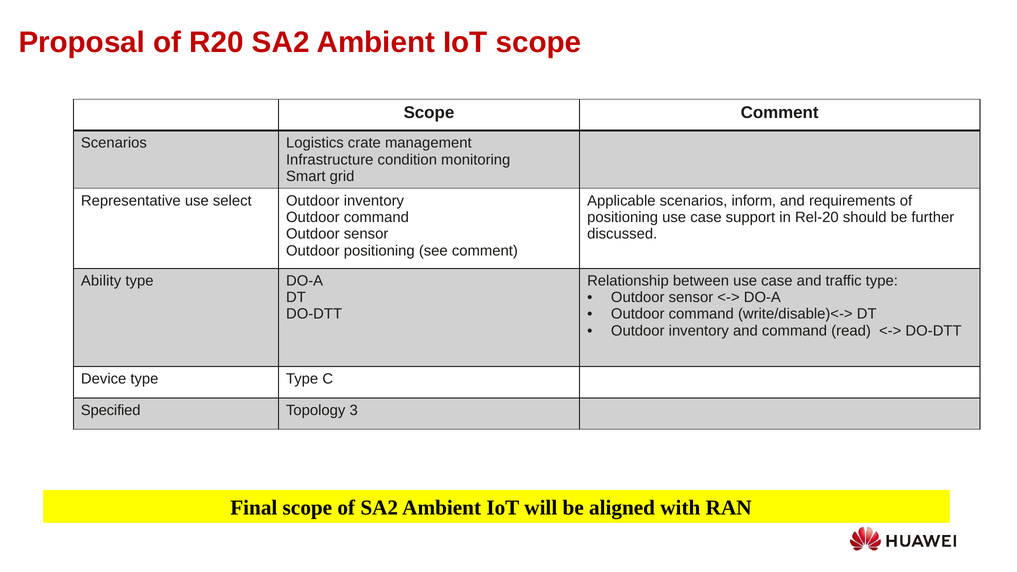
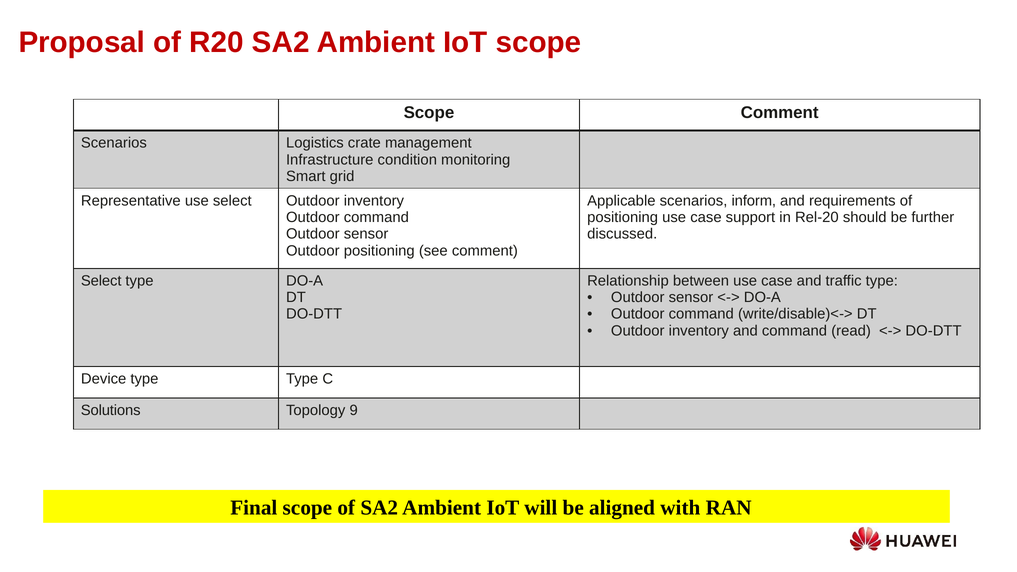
Ability at (101, 281): Ability -> Select
Specified: Specified -> Solutions
3: 3 -> 9
